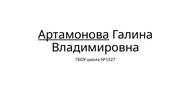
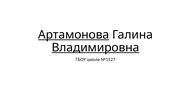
Владимировна underline: none -> present
